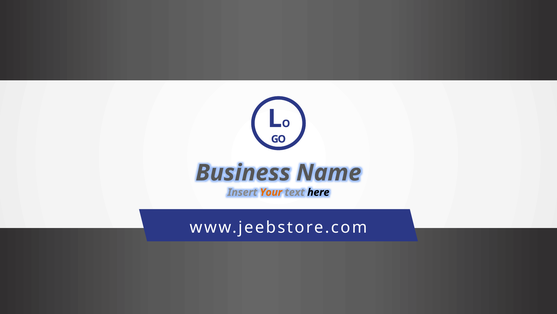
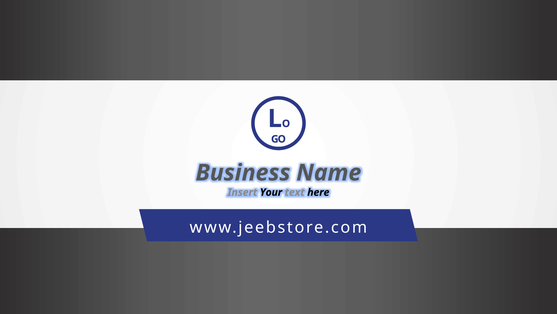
Your colour: orange -> black
